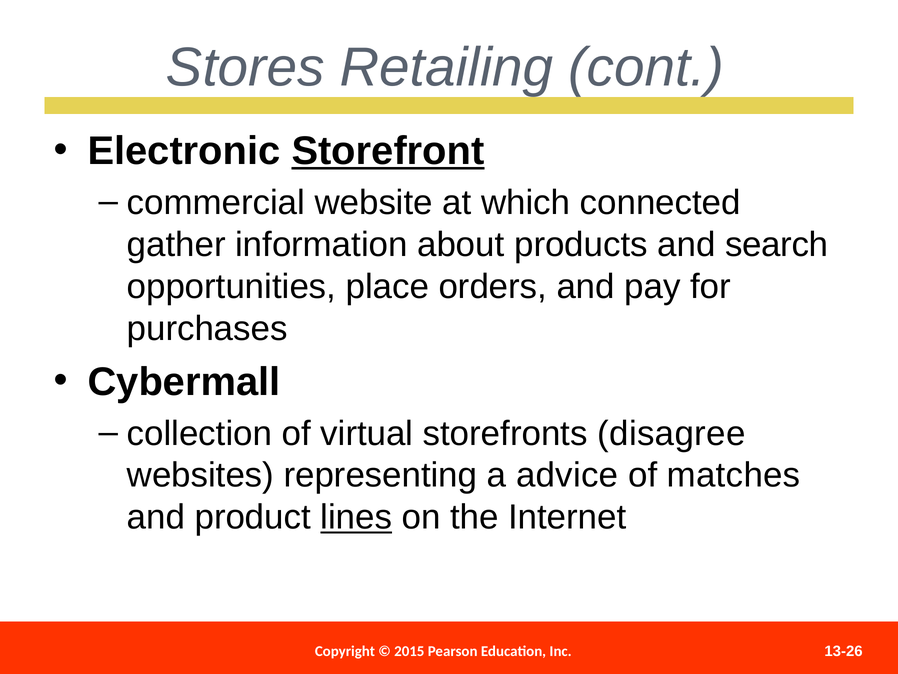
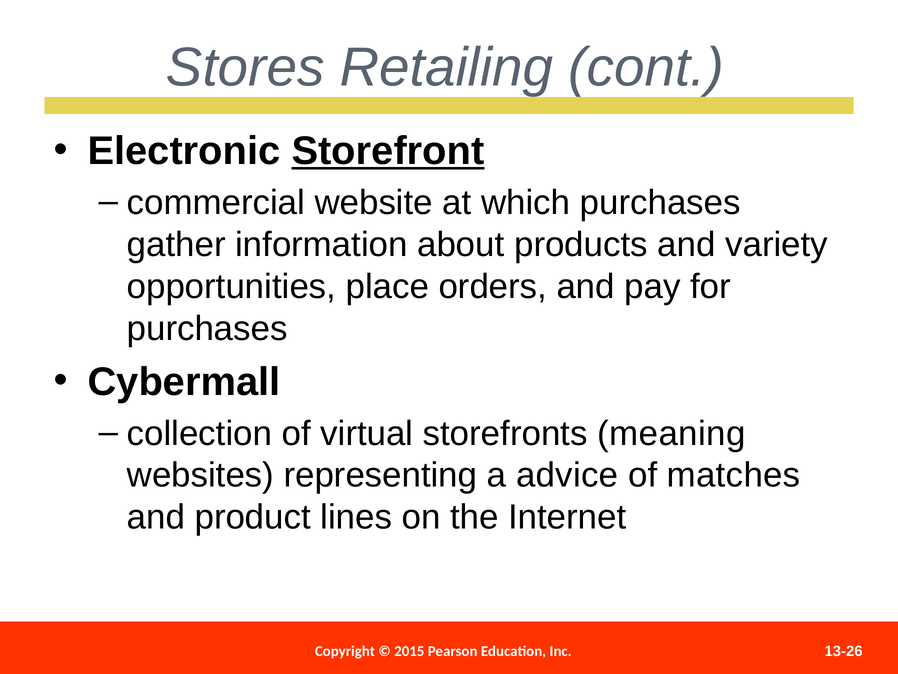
which connected: connected -> purchases
search: search -> variety
disagree: disagree -> meaning
lines underline: present -> none
